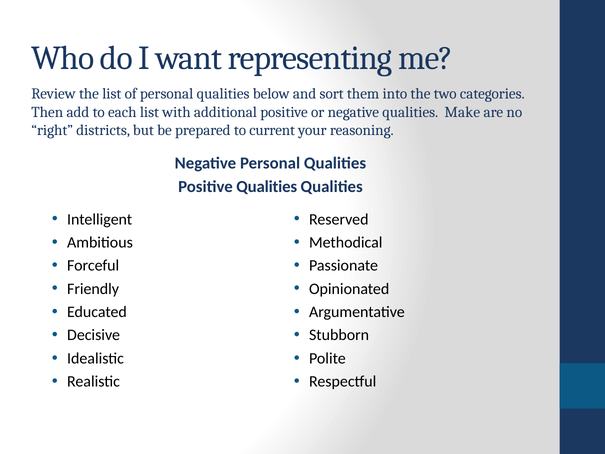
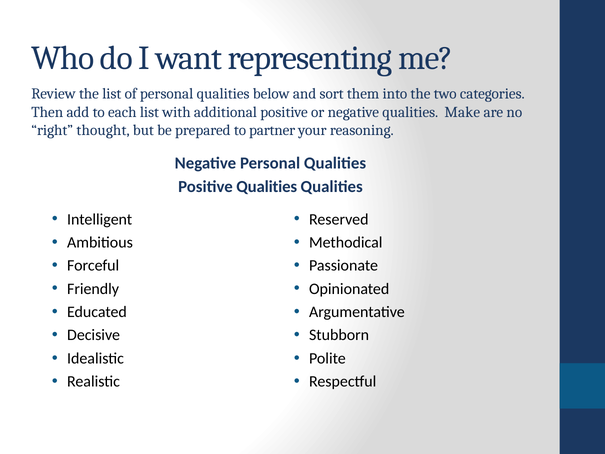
districts: districts -> thought
current: current -> partner
